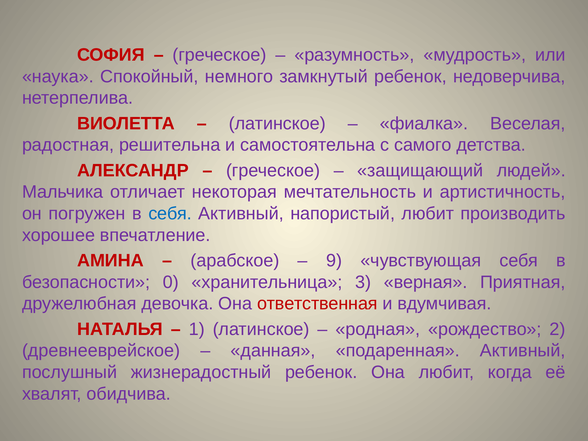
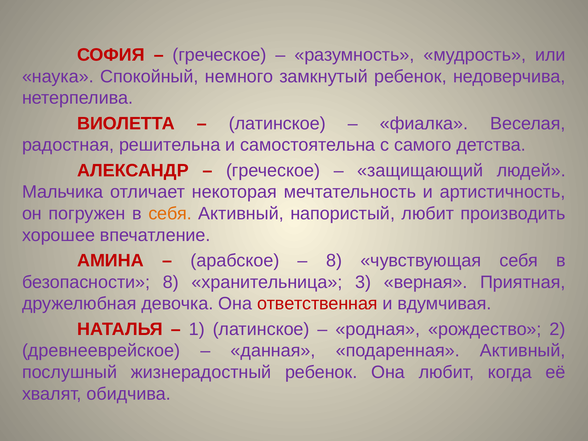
себя at (170, 214) colour: blue -> orange
9 at (334, 261): 9 -> 8
безопасности 0: 0 -> 8
